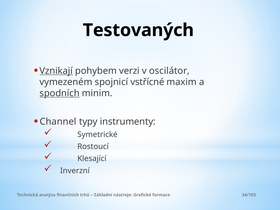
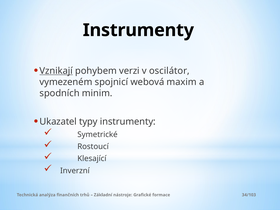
Testovaných at (138, 30): Testovaných -> Instrumenty
vstřícné: vstřícné -> webová
spodních underline: present -> none
Channel: Channel -> Ukazatel
